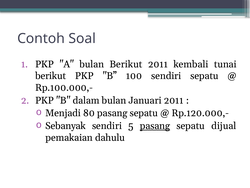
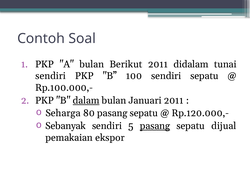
kembali: kembali -> didalam
berikut at (51, 76): berikut -> sendiri
dalam underline: none -> present
Menjadi: Menjadi -> Seharga
dahulu: dahulu -> ekspor
